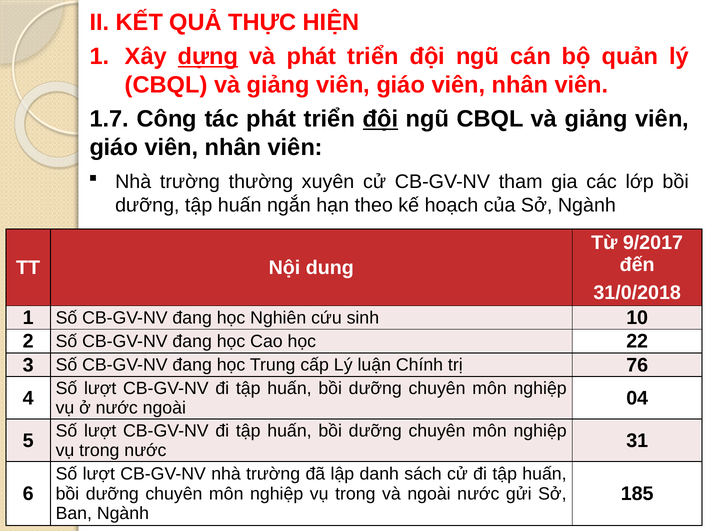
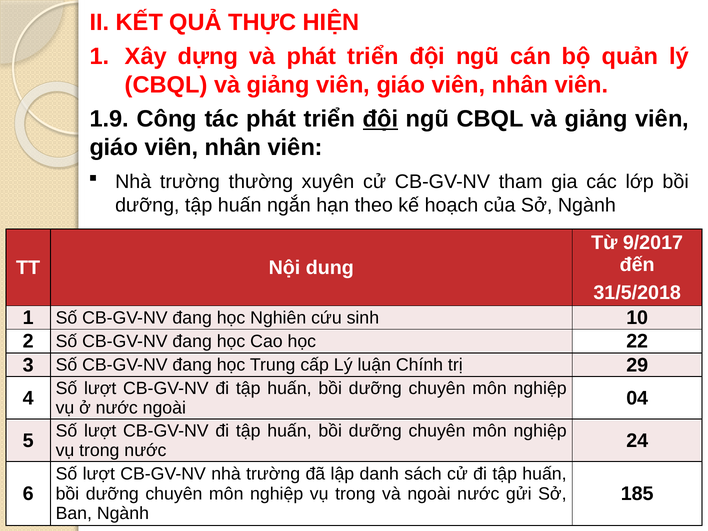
dựng underline: present -> none
1.7: 1.7 -> 1.9
31/0/2018: 31/0/2018 -> 31/5/2018
76: 76 -> 29
31: 31 -> 24
